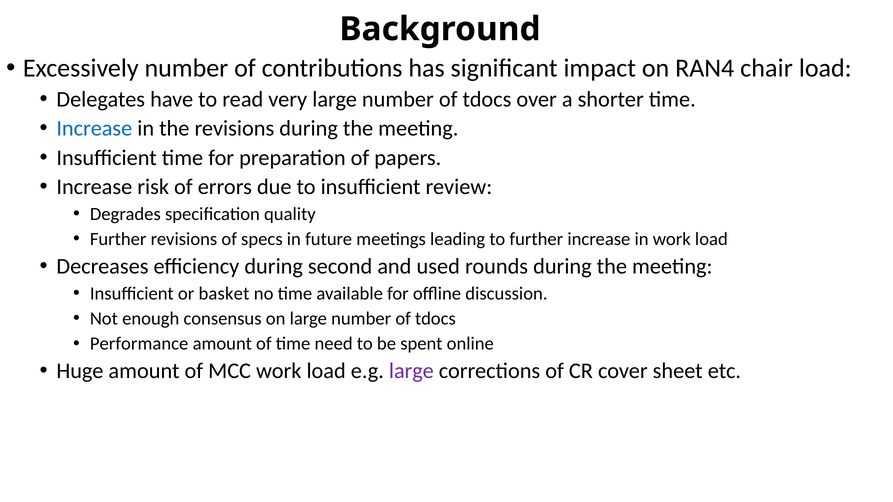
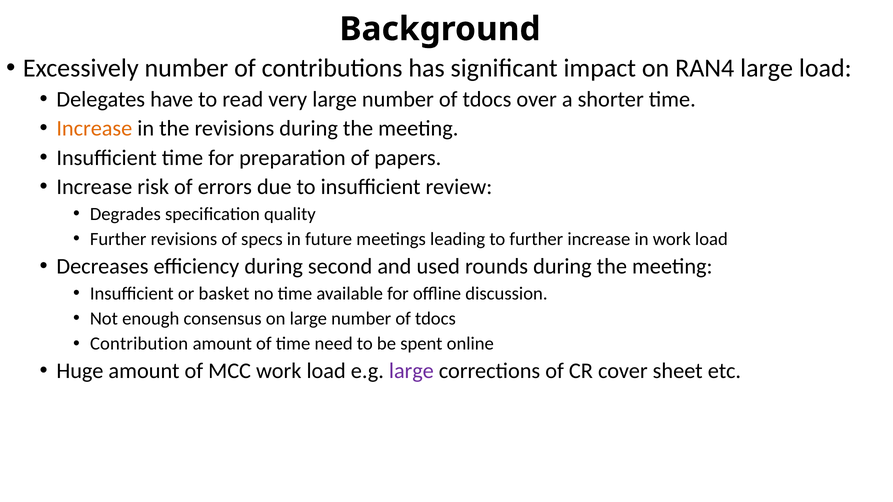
RAN4 chair: chair -> large
Increase at (94, 129) colour: blue -> orange
Performance: Performance -> Contribution
